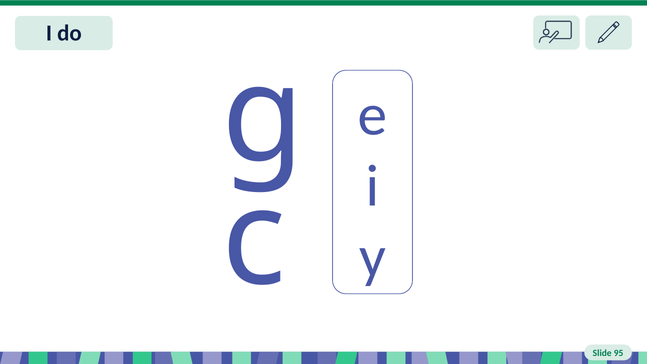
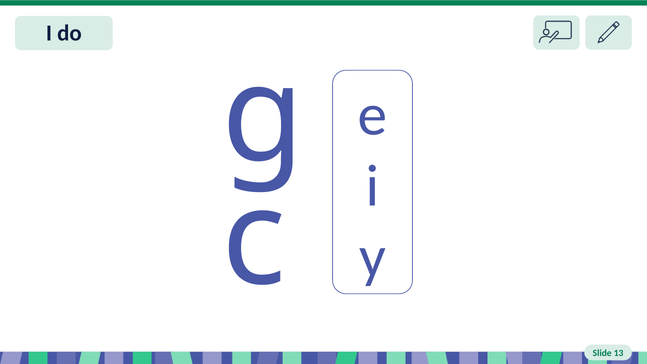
95: 95 -> 13
